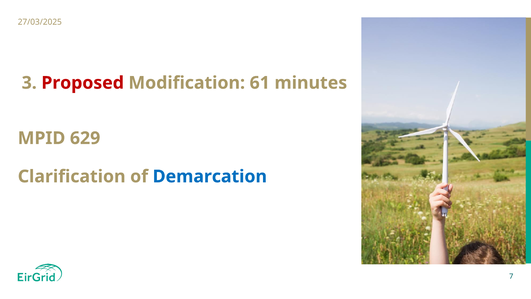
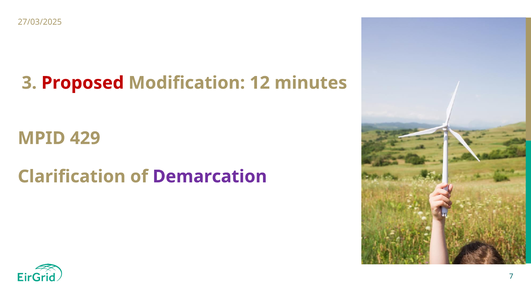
61: 61 -> 12
629: 629 -> 429
Demarcation colour: blue -> purple
